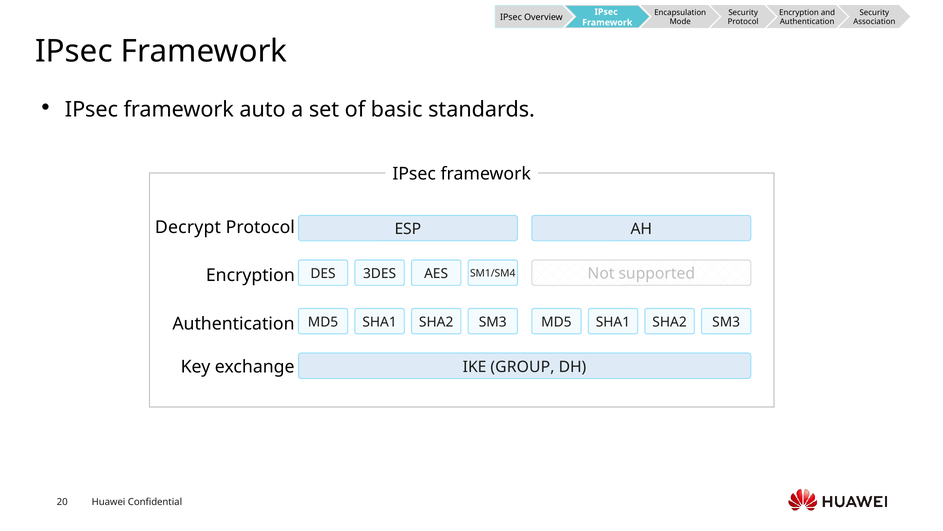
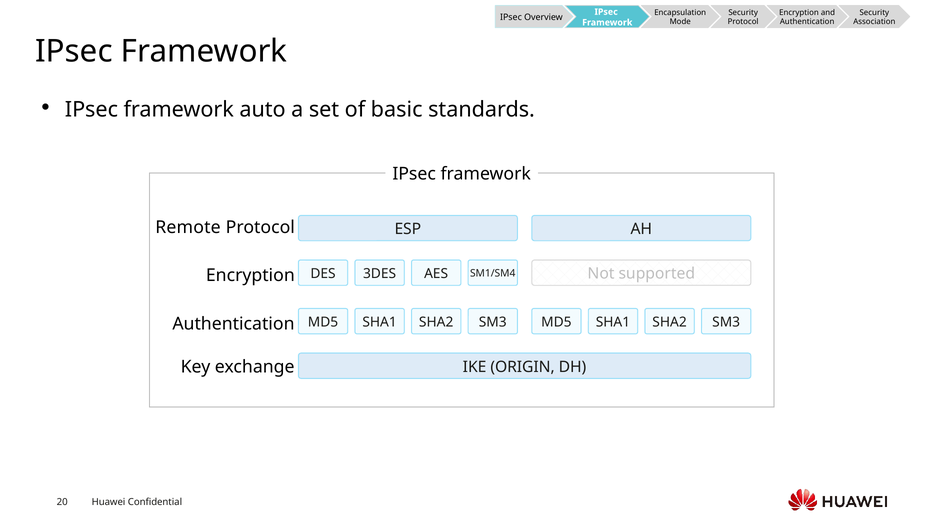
Decrypt: Decrypt -> Remote
GROUP: GROUP -> ORIGIN
